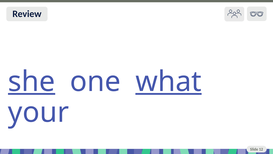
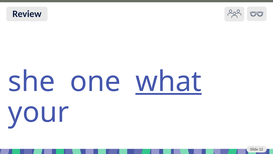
she underline: present -> none
